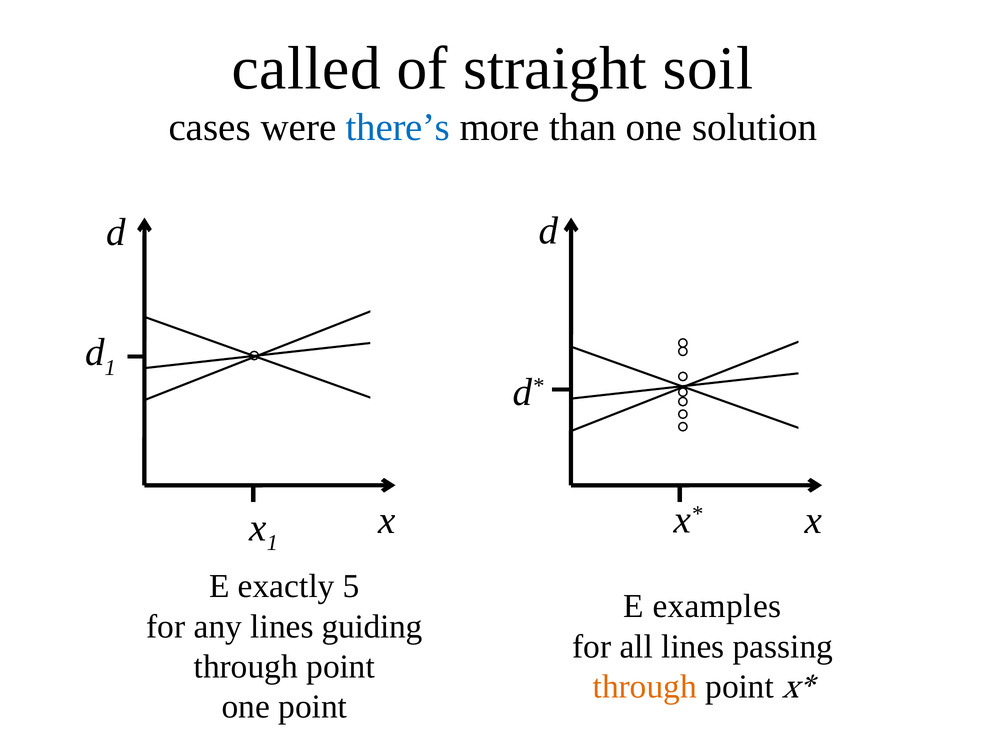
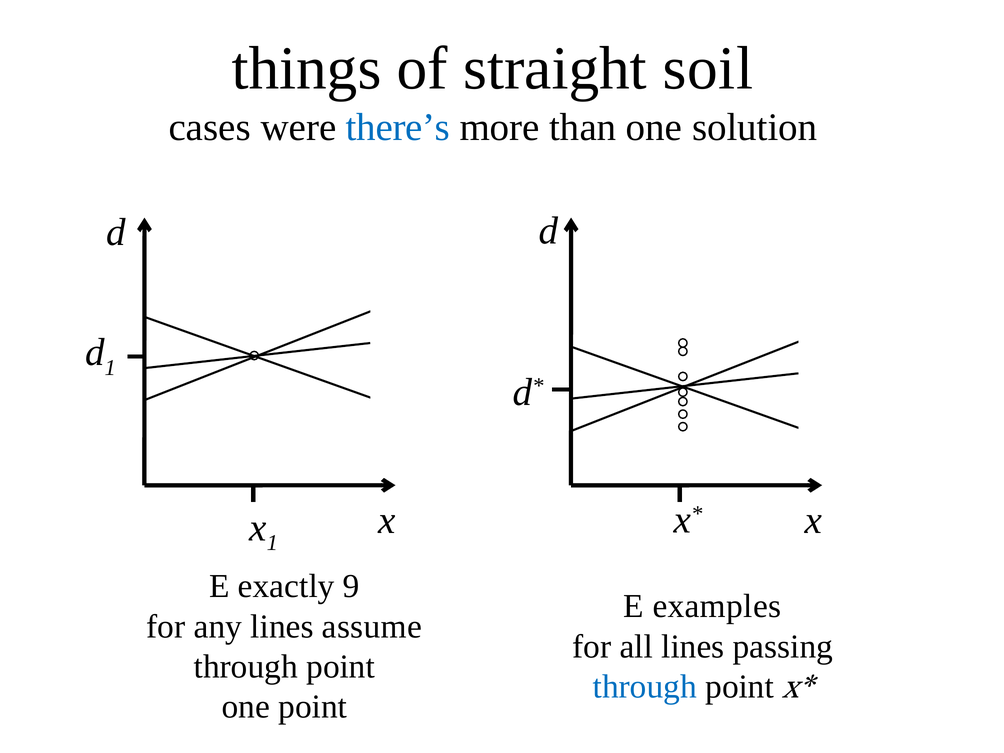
called: called -> things
5: 5 -> 9
guiding: guiding -> assume
through at (645, 687) colour: orange -> blue
